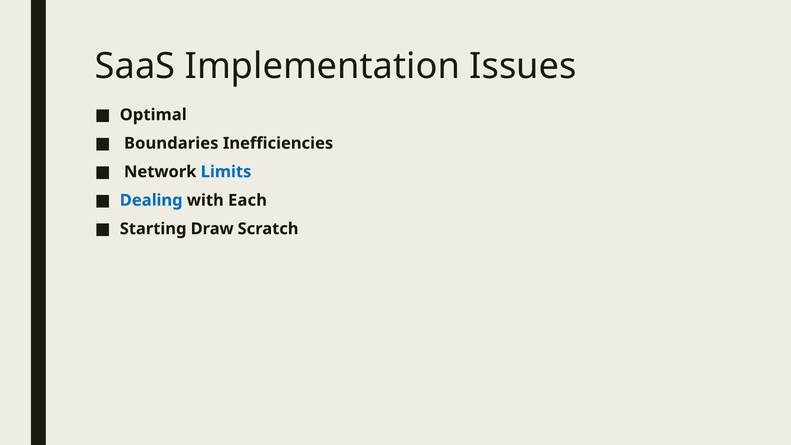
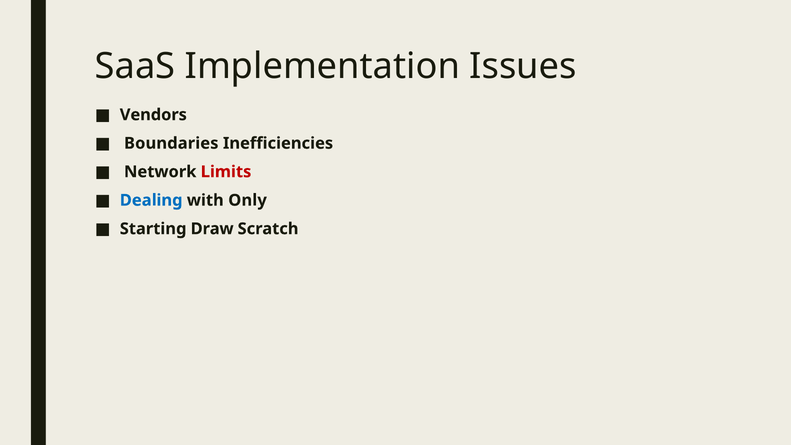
Optimal: Optimal -> Vendors
Limits colour: blue -> red
Each: Each -> Only
